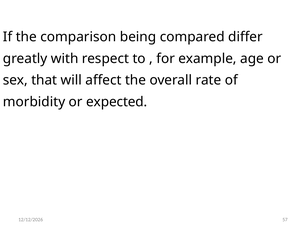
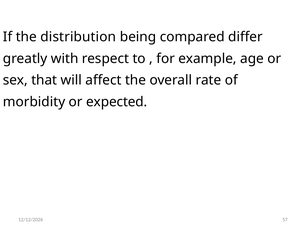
comparison: comparison -> distribution
